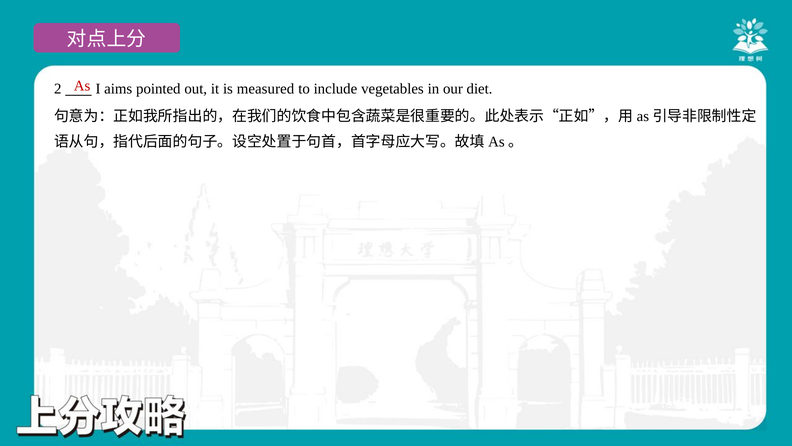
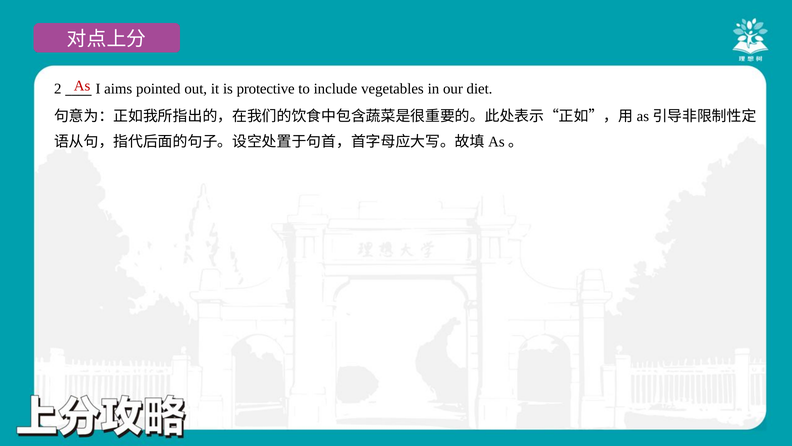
measured: measured -> protective
